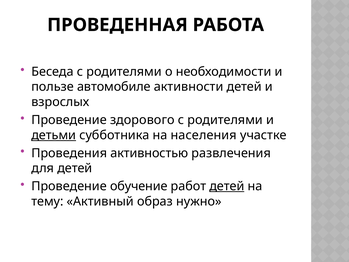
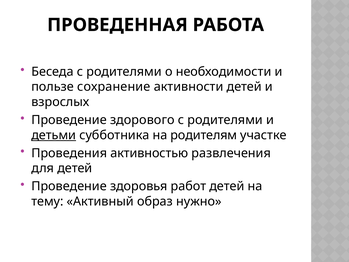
автомобиле: автомобиле -> сохранение
населения: населения -> родителям
обучение: обучение -> здоровья
детей at (227, 186) underline: present -> none
